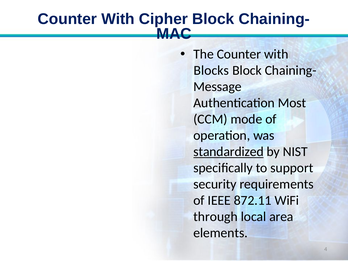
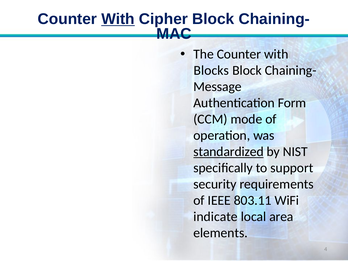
With at (118, 19) underline: none -> present
Most: Most -> Form
872.11: 872.11 -> 803.11
through: through -> indicate
